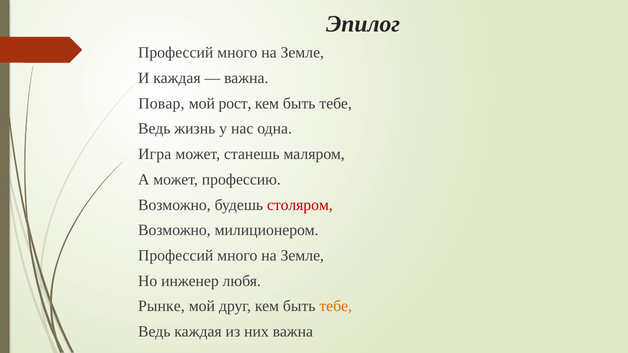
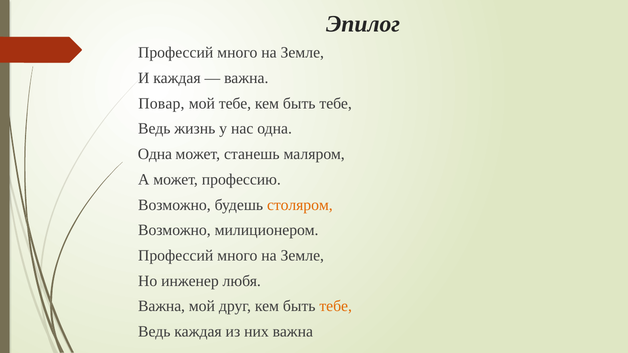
мой рост: рост -> тебе
Игра at (155, 154): Игра -> Одна
столяром colour: red -> orange
Рынке at (161, 307): Рынке -> Важна
